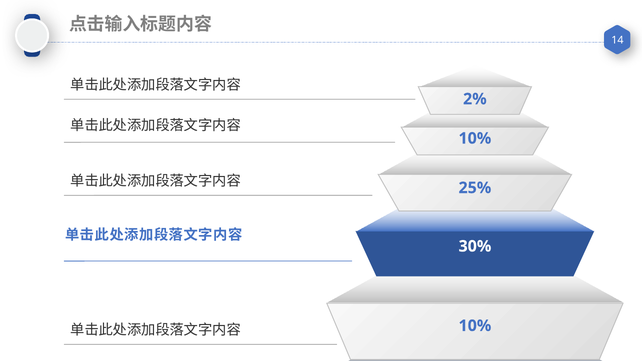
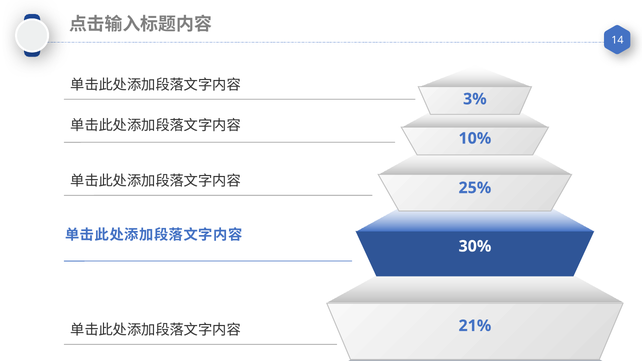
2%: 2% -> 3%
10% at (475, 326): 10% -> 21%
